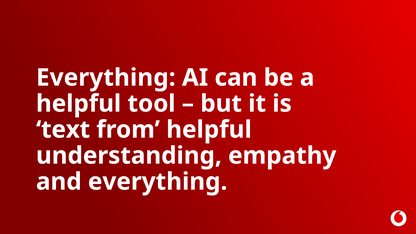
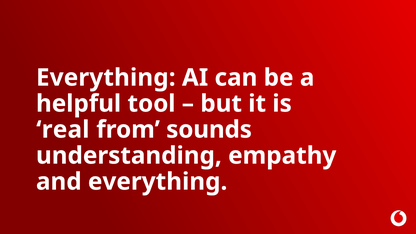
text: text -> real
from helpful: helpful -> sounds
